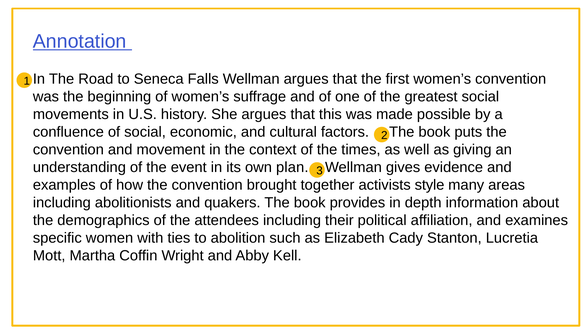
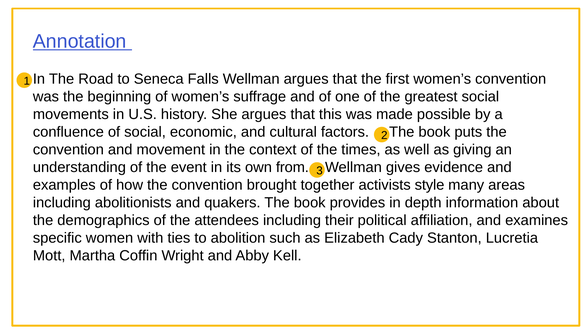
plan: plan -> from
